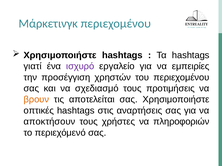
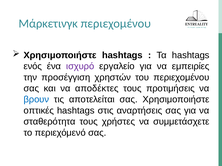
γιατί: γιατί -> ενός
σχεδιασμό: σχεδιασμό -> αποδέκτες
βρουν colour: orange -> blue
αποκτήσουν: αποκτήσουν -> σταθερότητα
πληροφοριών: πληροφοριών -> συμμετάσχετε
